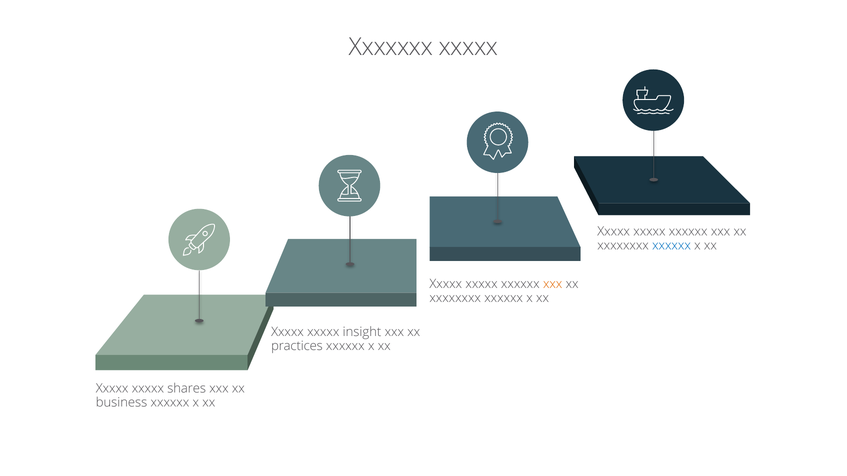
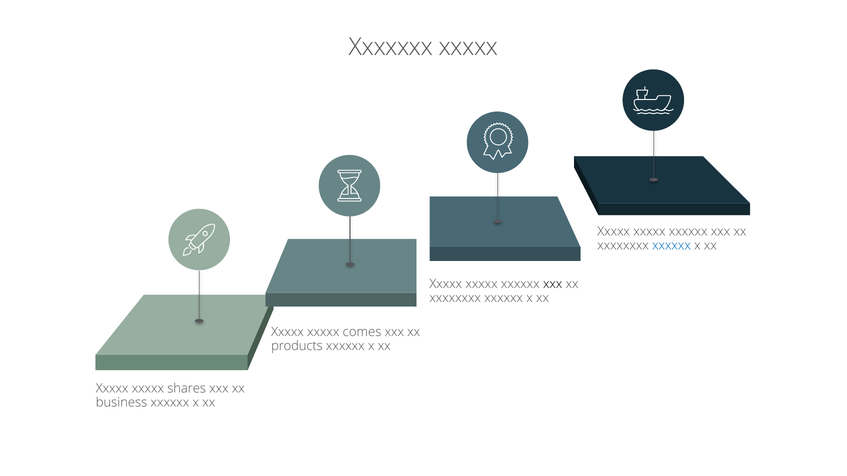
xxx at (553, 284) colour: orange -> black
insight: insight -> comes
practices: practices -> products
